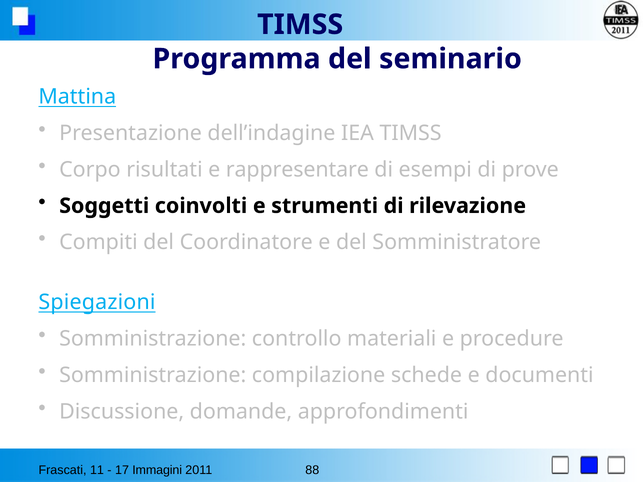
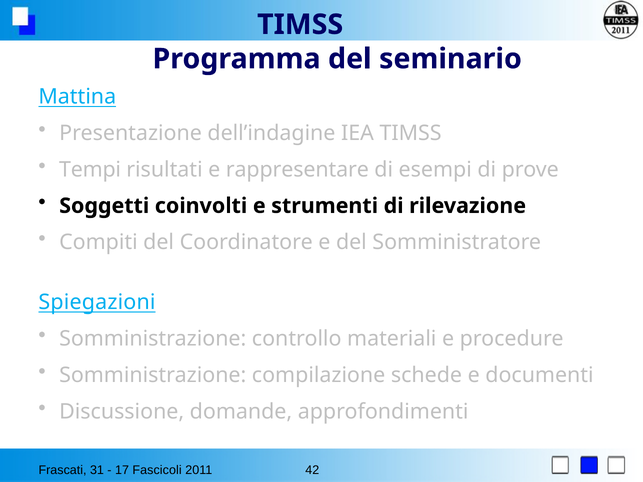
Corpo: Corpo -> Tempi
11: 11 -> 31
Immagini: Immagini -> Fascicoli
88: 88 -> 42
